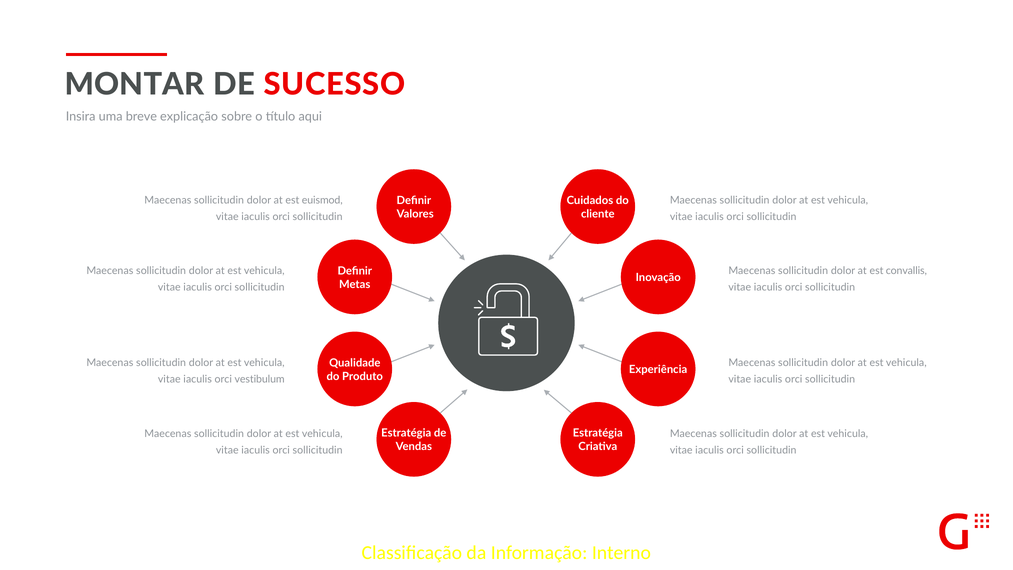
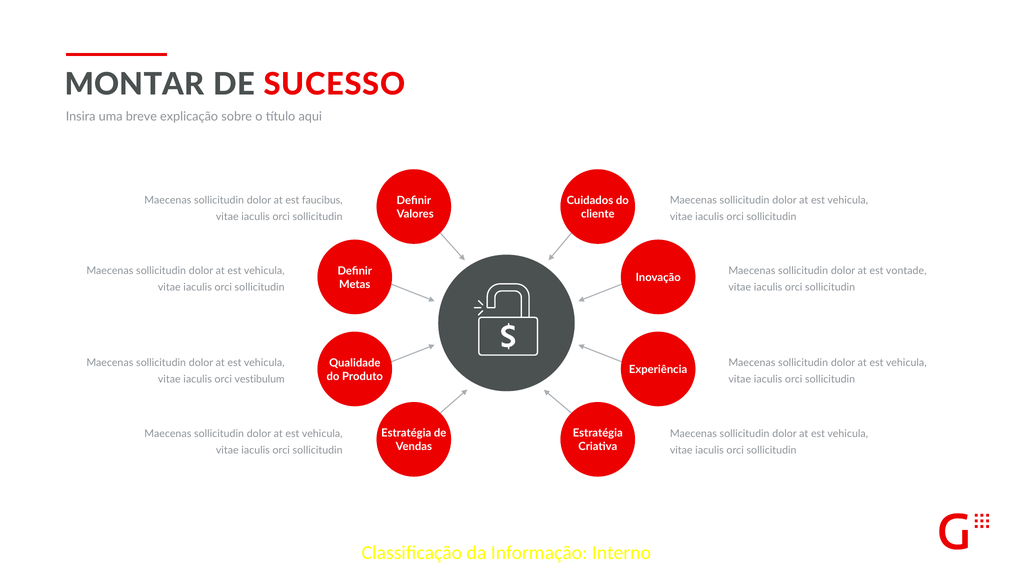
euismod: euismod -> faucibus
convallis: convallis -> vontade
